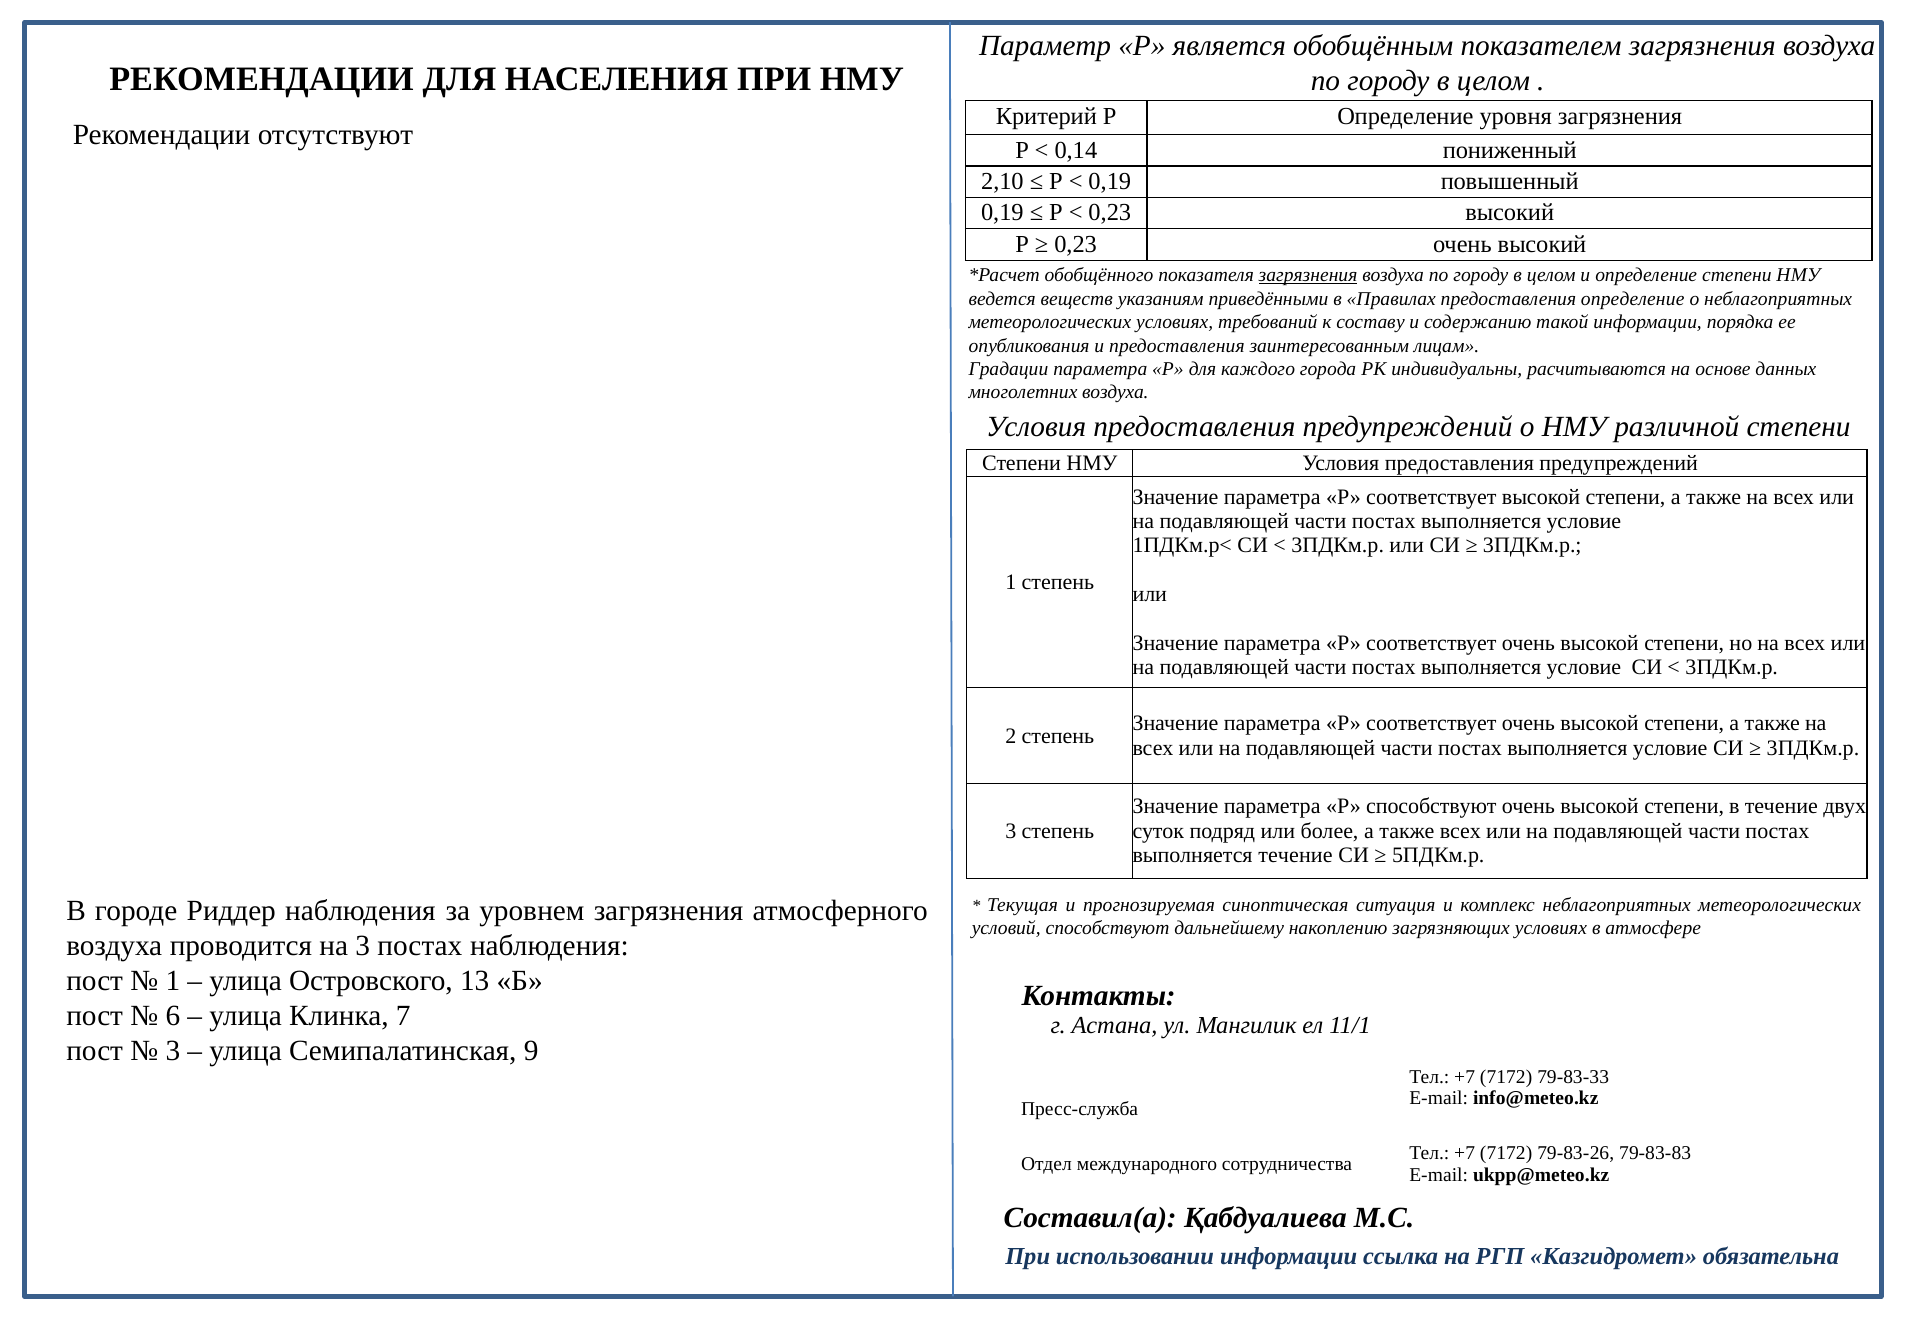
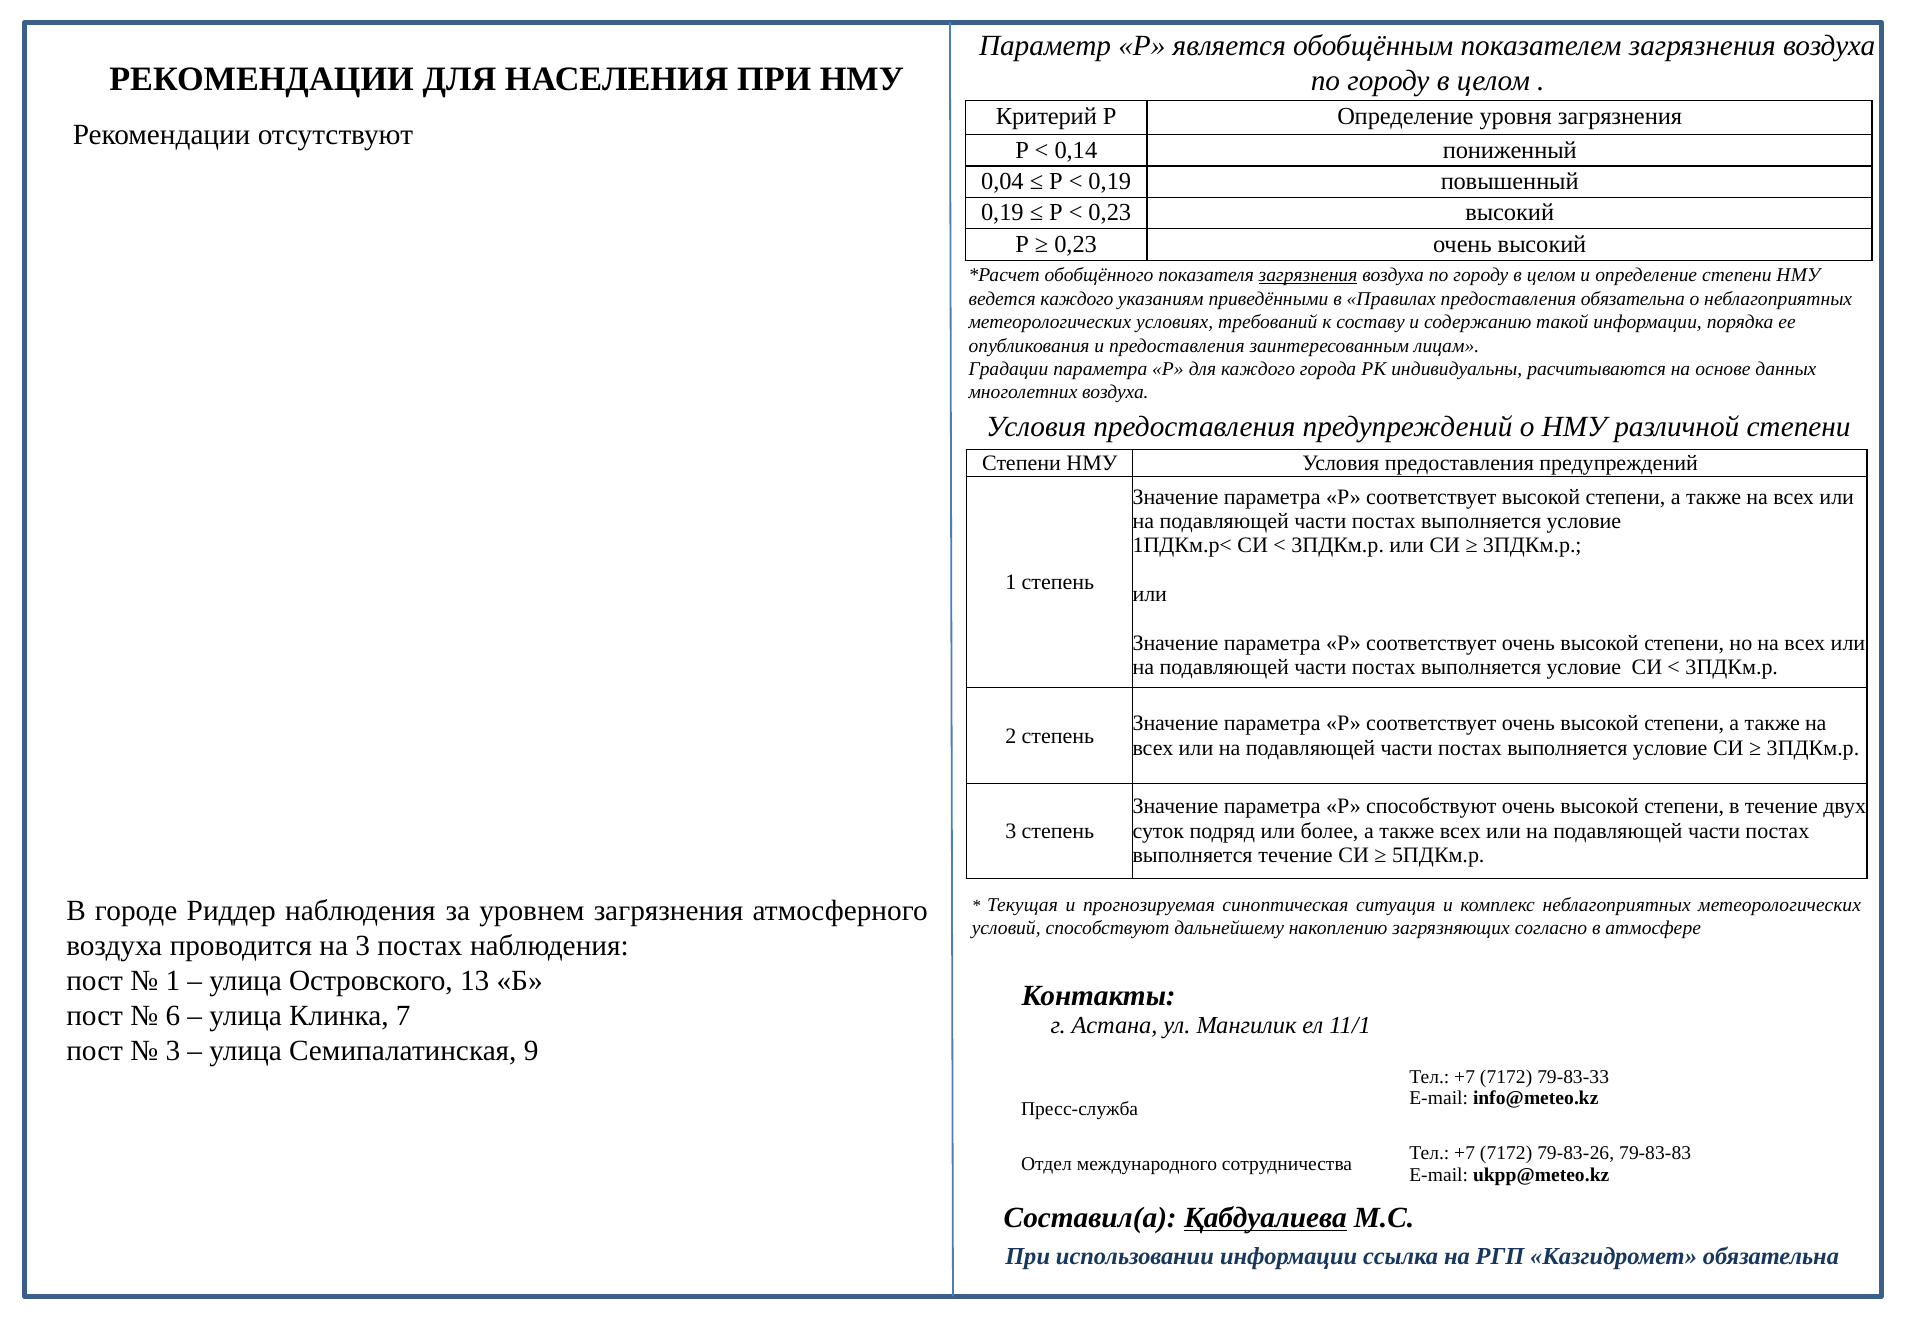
2,10: 2,10 -> 0,04
ведется веществ: веществ -> каждого
предоставления определение: определение -> обязательна
загрязняющих условиях: условиях -> согласно
Қабдуалиева underline: none -> present
